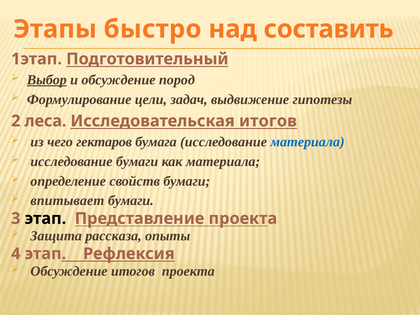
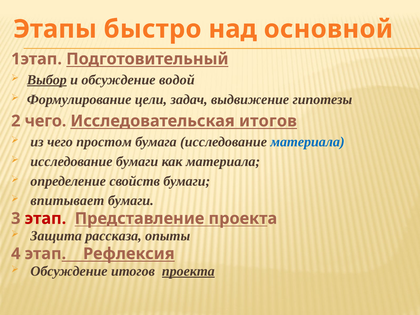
составить: составить -> основной
пород: пород -> водой
2 леса: леса -> чего
гектаров: гектаров -> простом
этап at (45, 218) colour: black -> red
проекта at (188, 271) underline: none -> present
